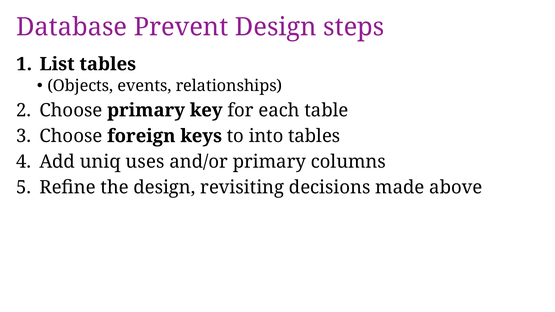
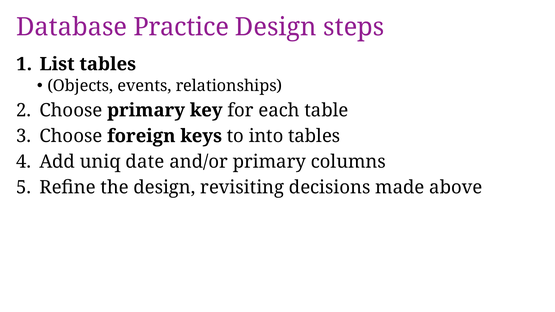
Prevent: Prevent -> Practice
uses: uses -> date
